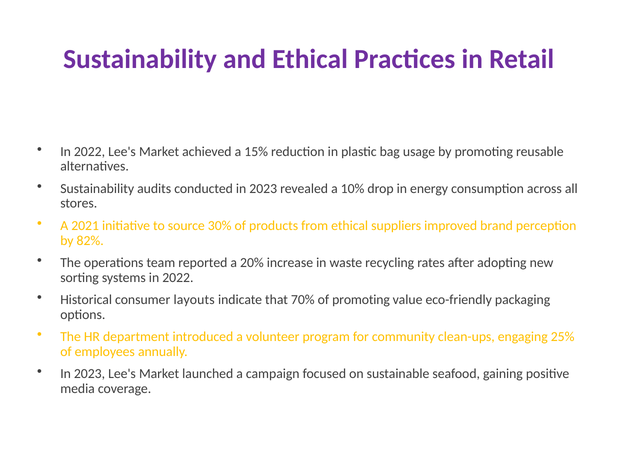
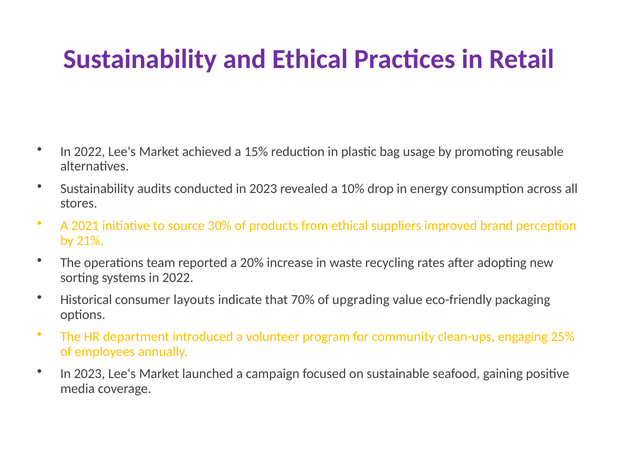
82%: 82% -> 21%
of promoting: promoting -> upgrading
